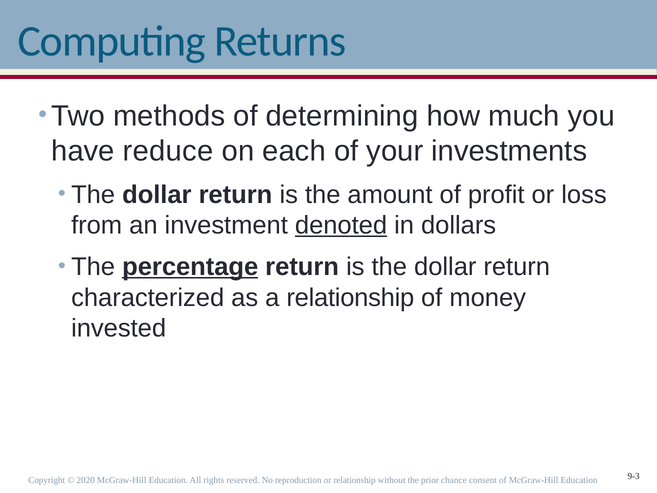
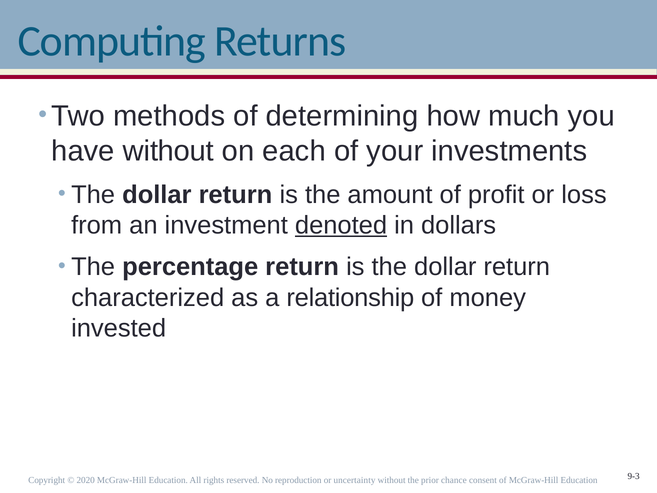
have reduce: reduce -> without
percentage underline: present -> none
or relationship: relationship -> uncertainty
